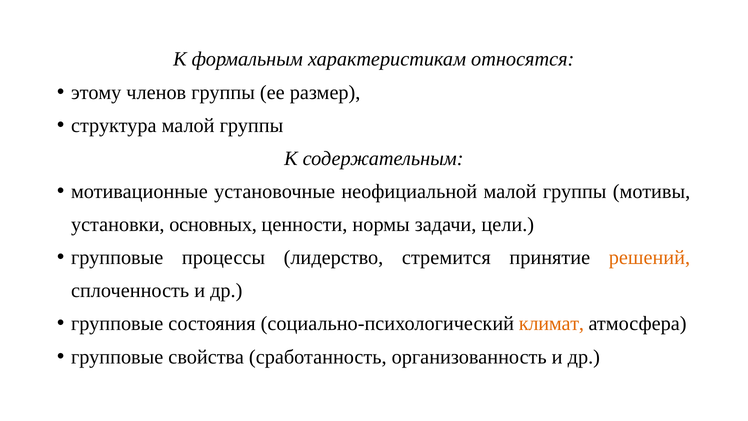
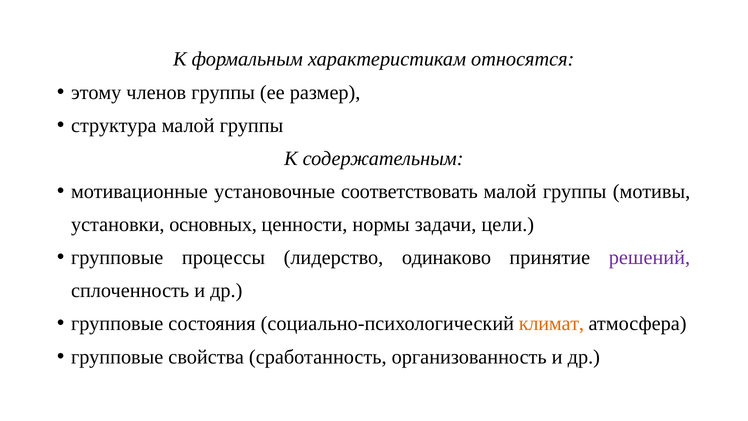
неофициальной: неофициальной -> соответствовать
стремится: стремится -> одинаково
решений colour: orange -> purple
